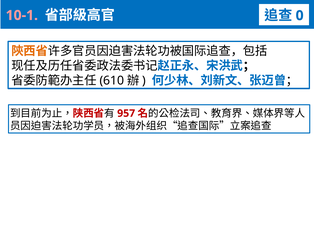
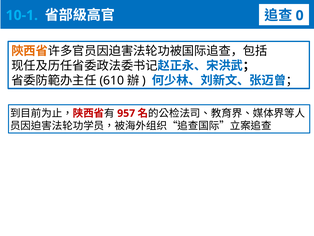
10-1 colour: pink -> light blue
